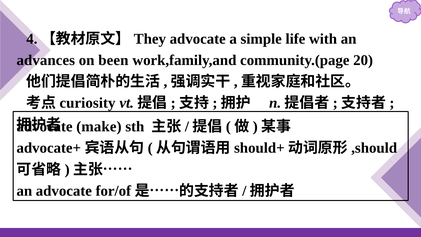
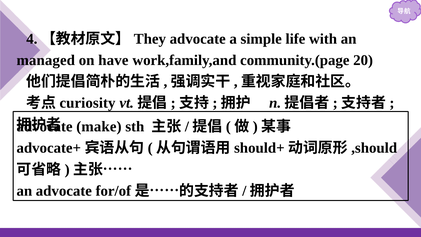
advances: advances -> managed
been: been -> have
